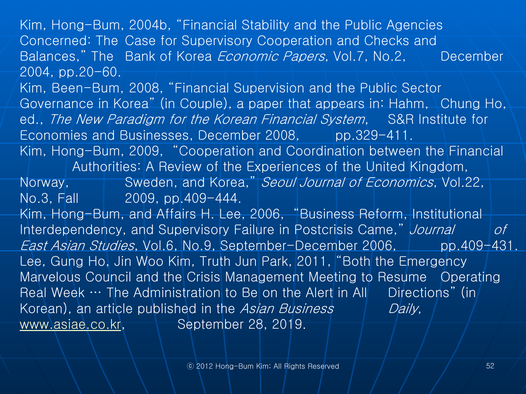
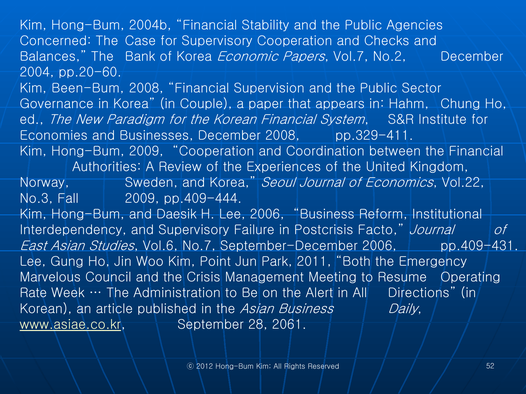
Affairs: Affairs -> Daesik
Came: Came -> Facto
No.9: No.9 -> No.7
Truth: Truth -> Point
Real: Real -> Rate
2019: 2019 -> 2061
